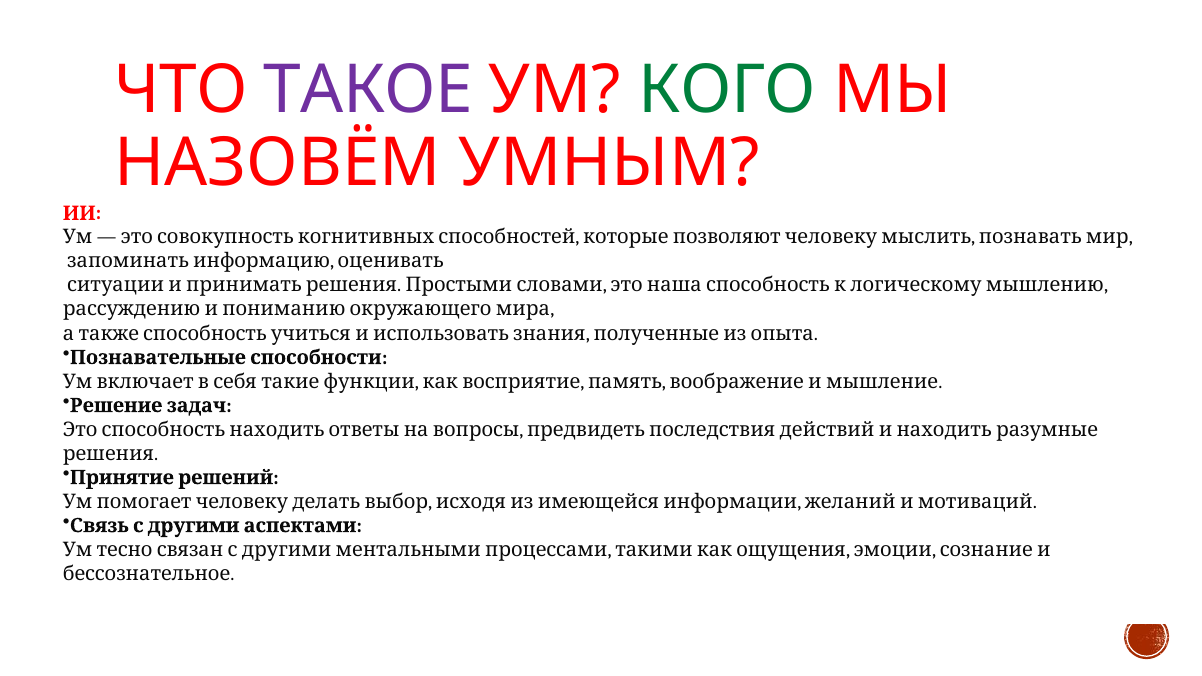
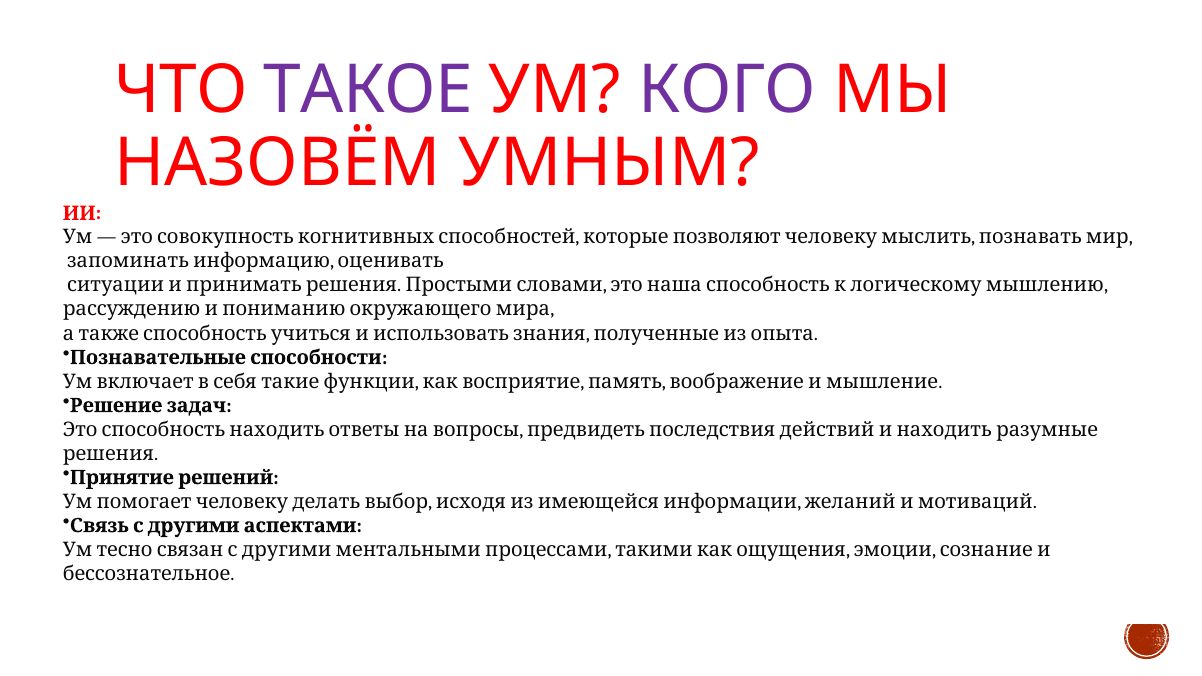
КОГО colour: green -> purple
